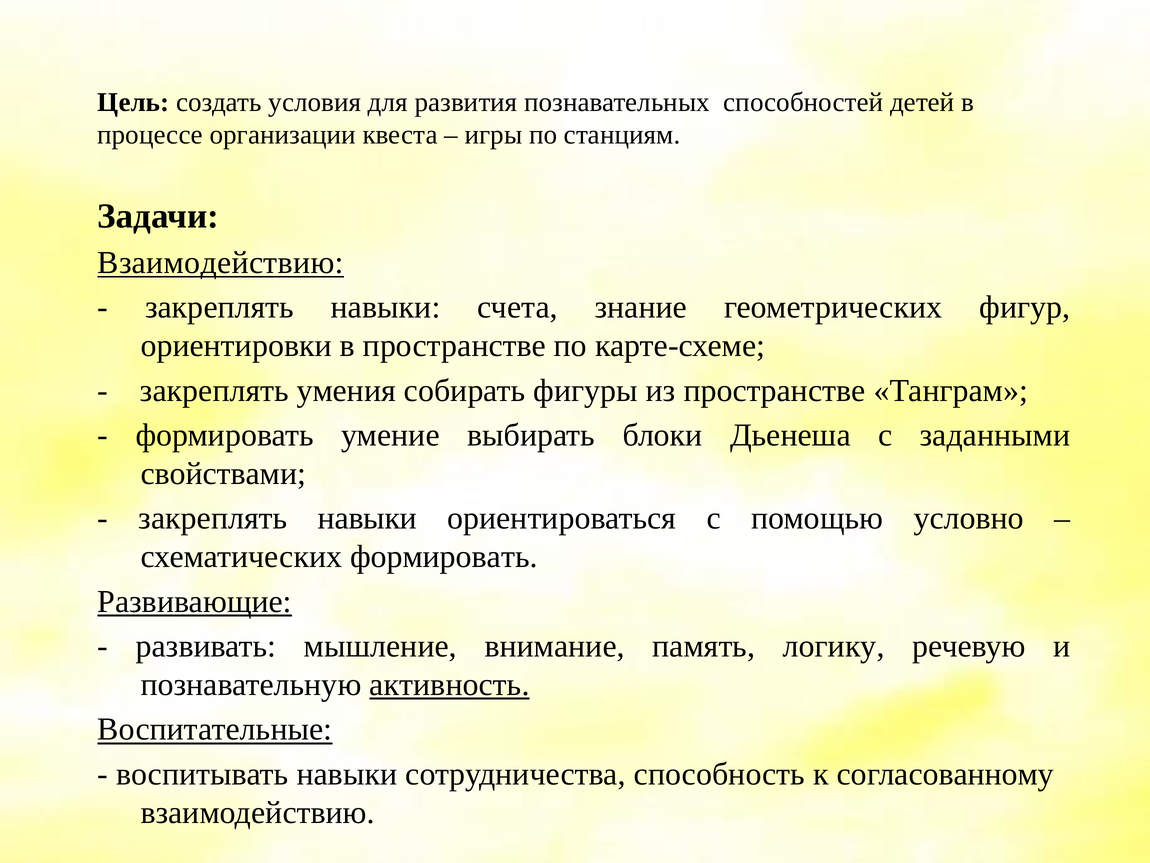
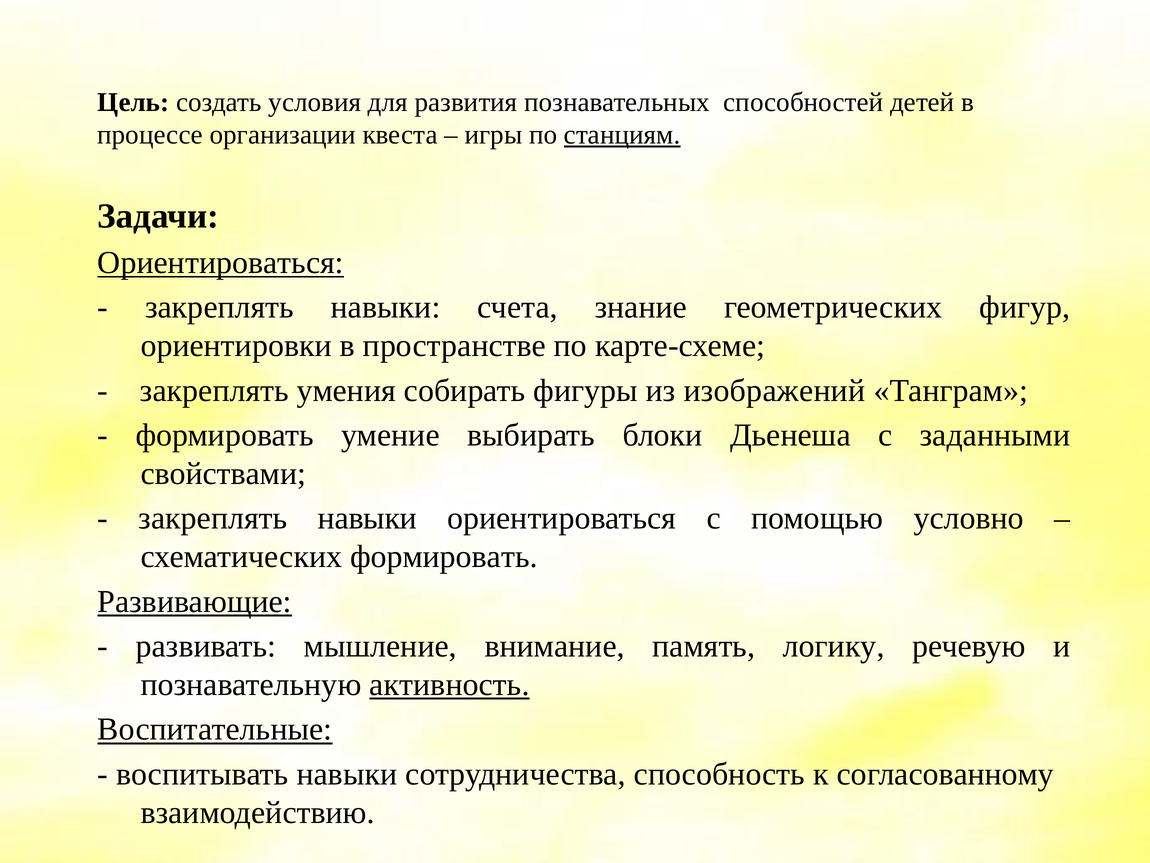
станциям underline: none -> present
Взаимодействию at (221, 262): Взаимодействию -> Ориентироваться
из пространстве: пространстве -> изображений
